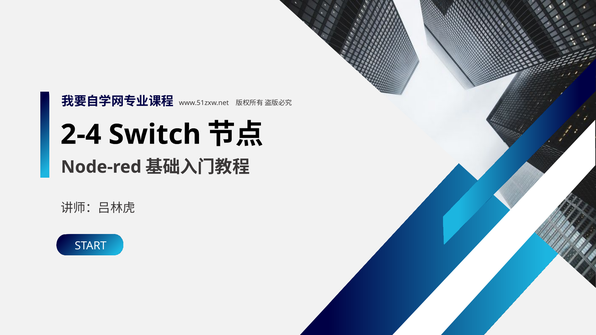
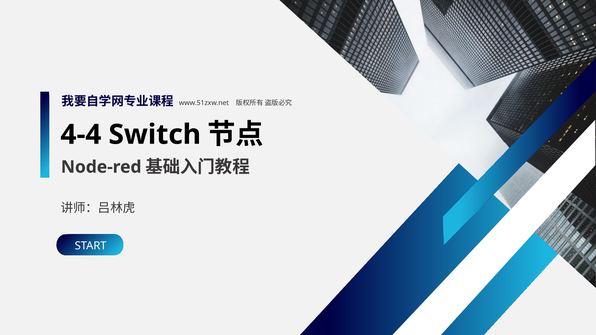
2-4: 2-4 -> 4-4
